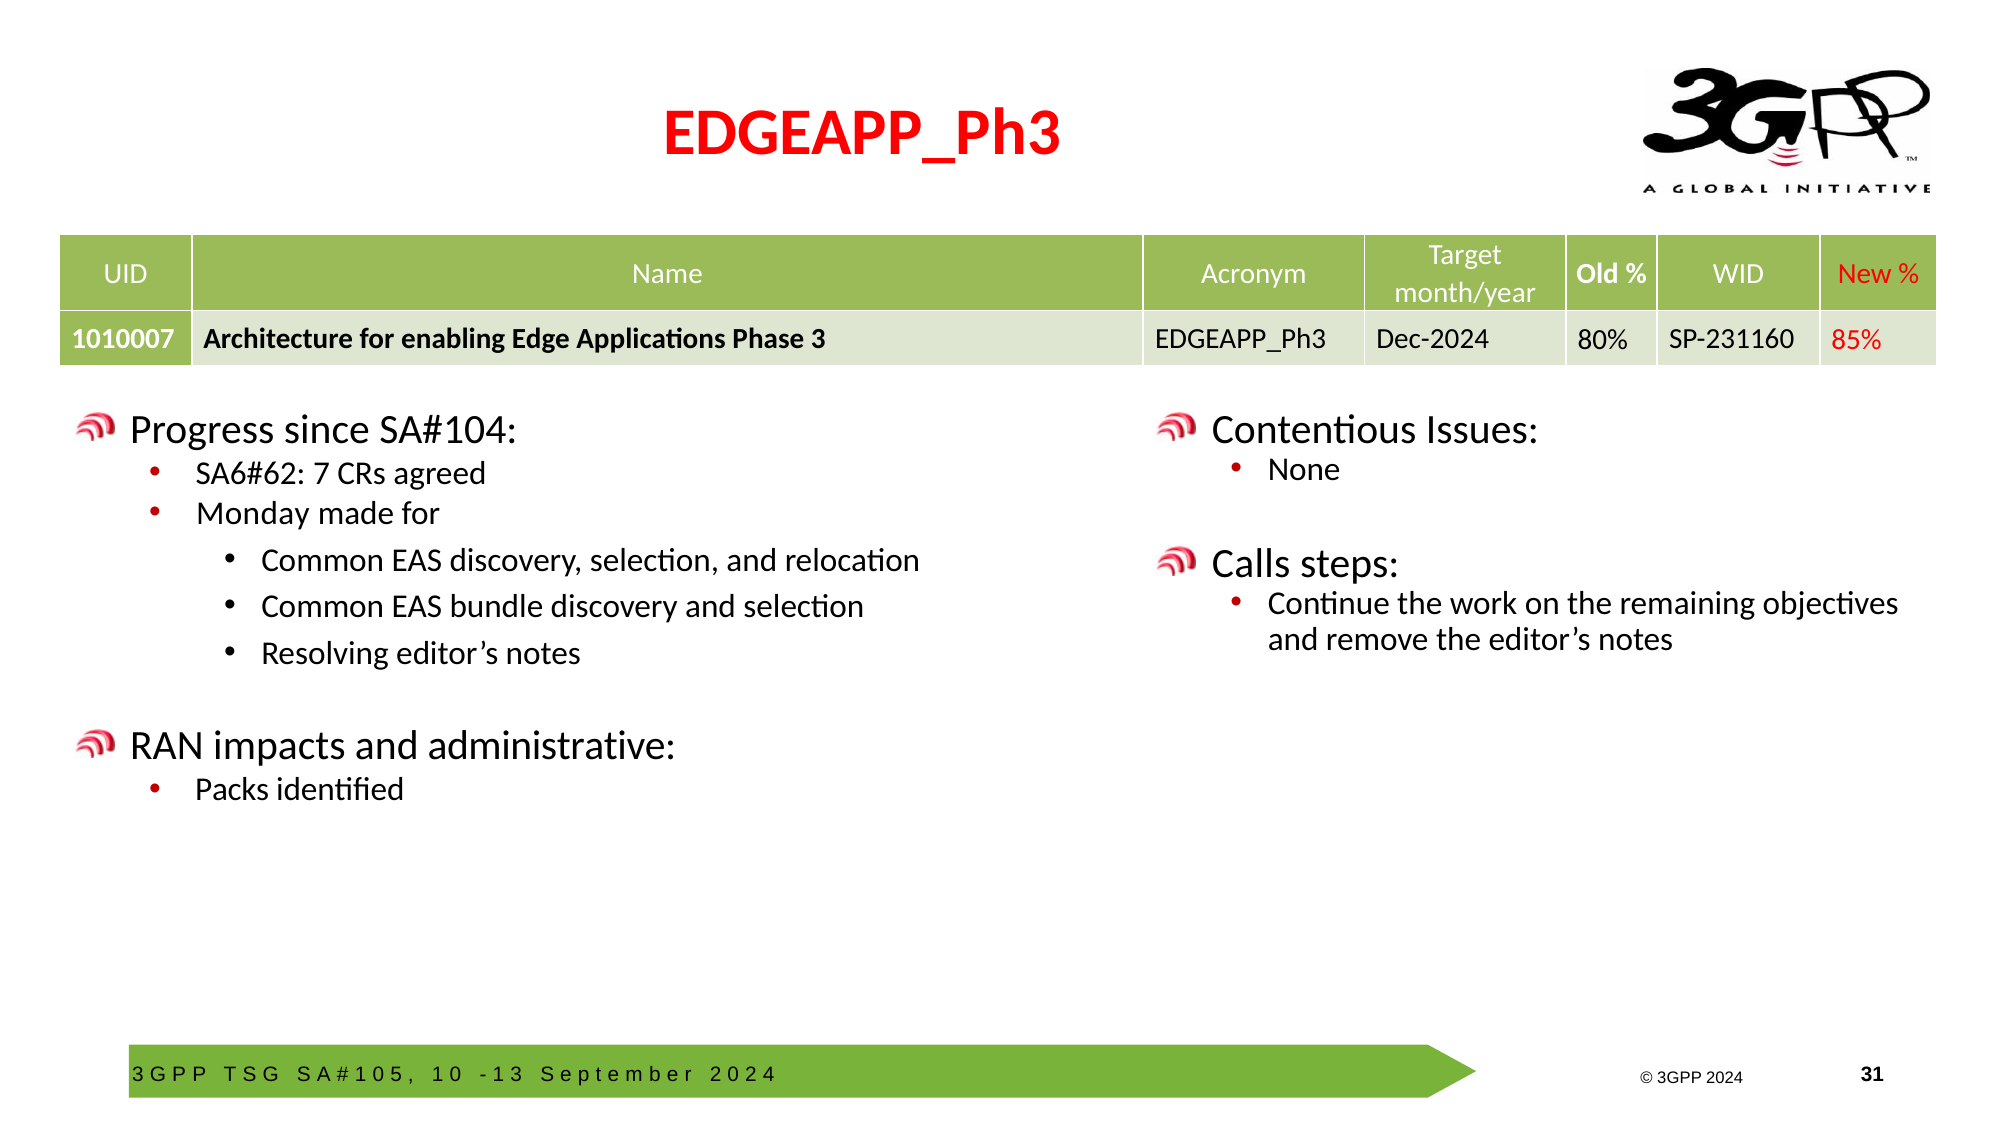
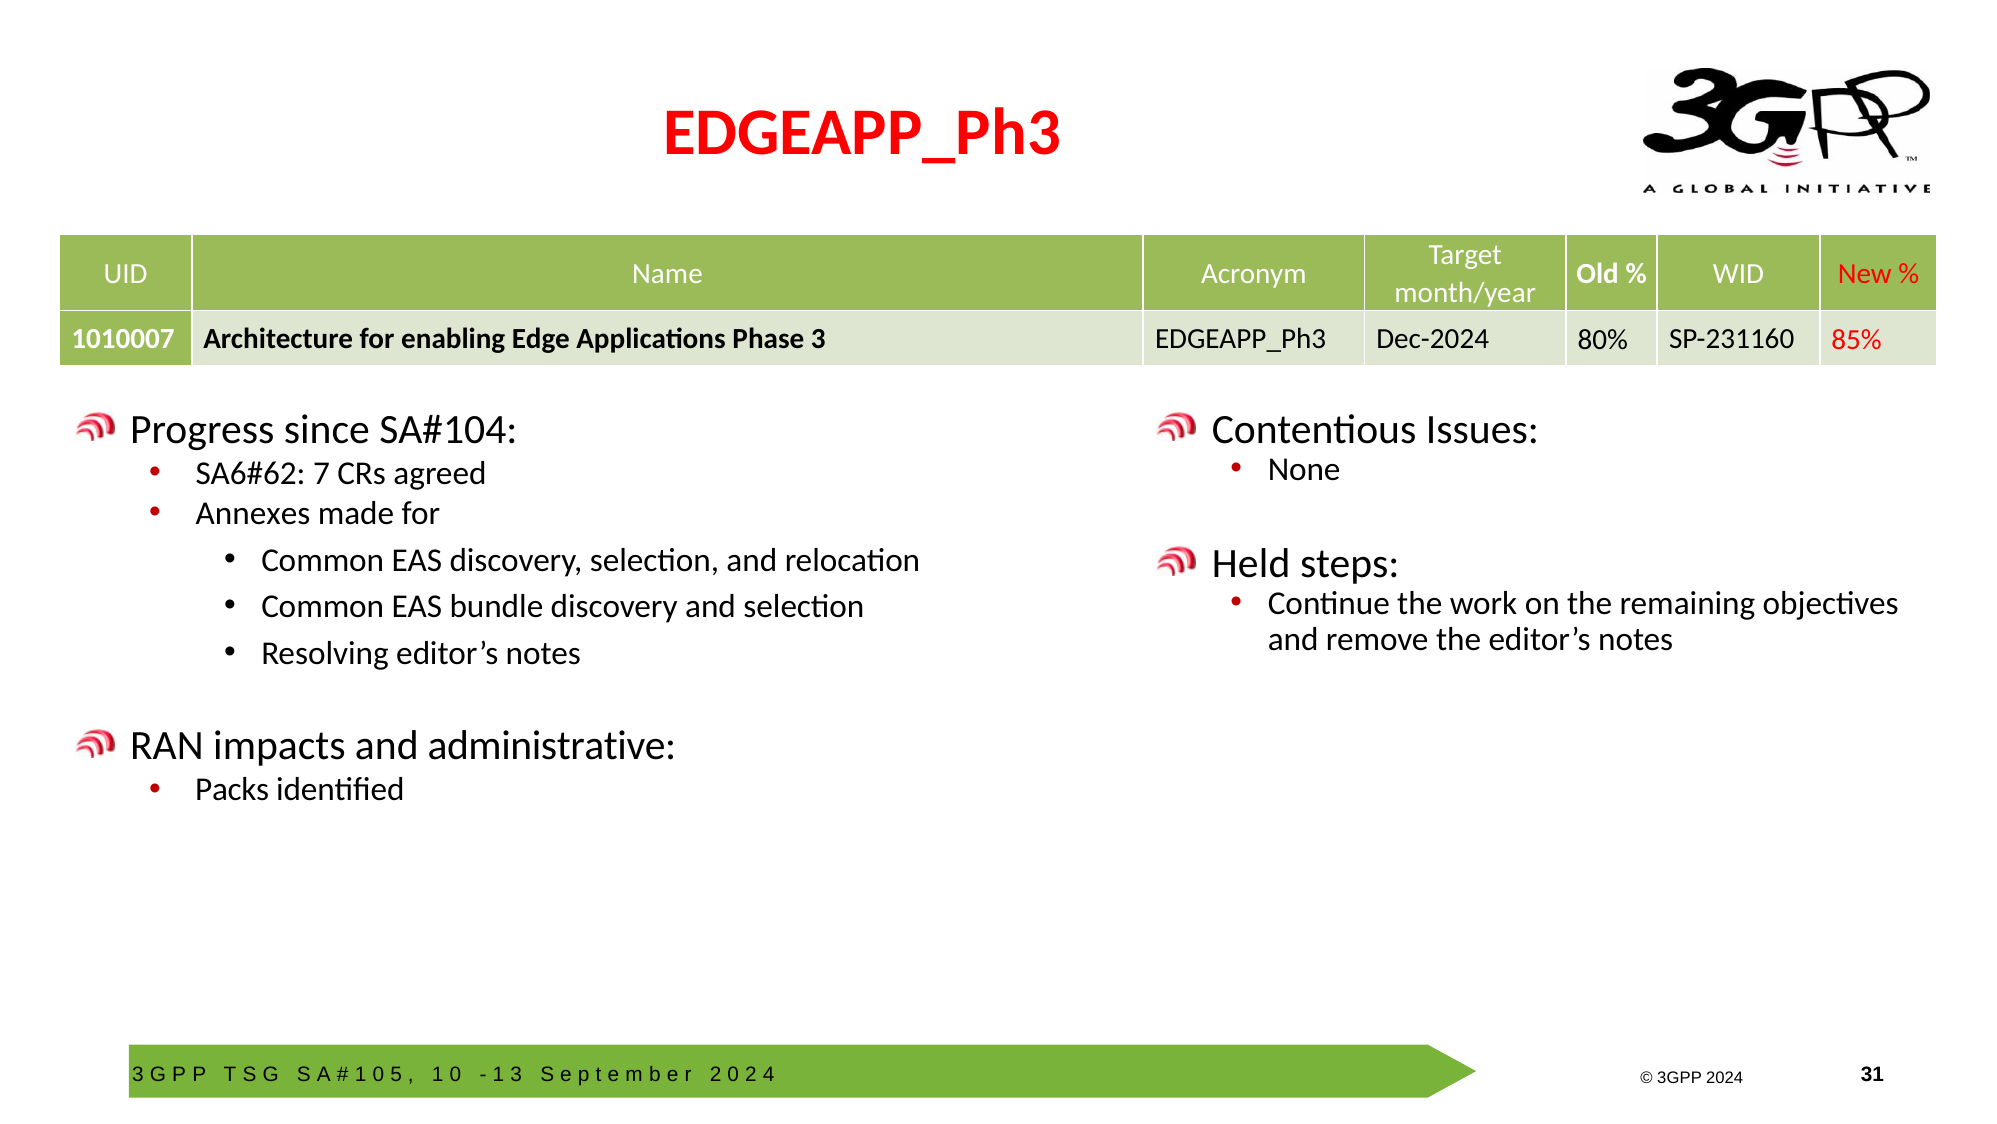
Monday: Monday -> Annexes
Calls: Calls -> Held
